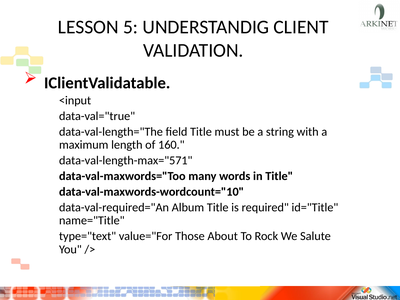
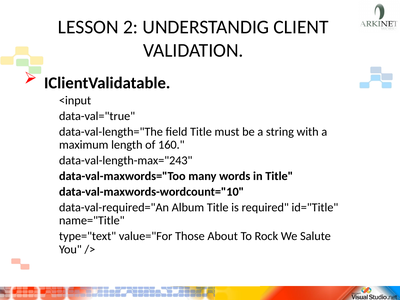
5: 5 -> 2
data-val-length-max="571: data-val-length-max="571 -> data-val-length-max="243
